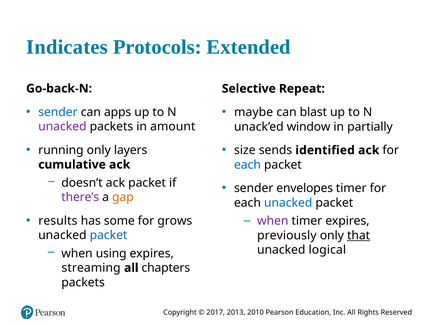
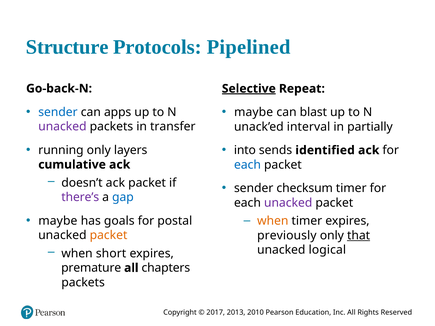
Indicates: Indicates -> Structure
Extended: Extended -> Pipelined
Selective underline: none -> present
amount: amount -> transfer
window: window -> interval
size: size -> into
envelopes: envelopes -> checksum
gap colour: orange -> blue
unacked at (288, 203) colour: blue -> purple
results at (58, 221): results -> maybe
some: some -> goals
grows: grows -> postal
when at (273, 221) colour: purple -> orange
packet at (109, 235) colour: blue -> orange
using: using -> short
streaming: streaming -> premature
